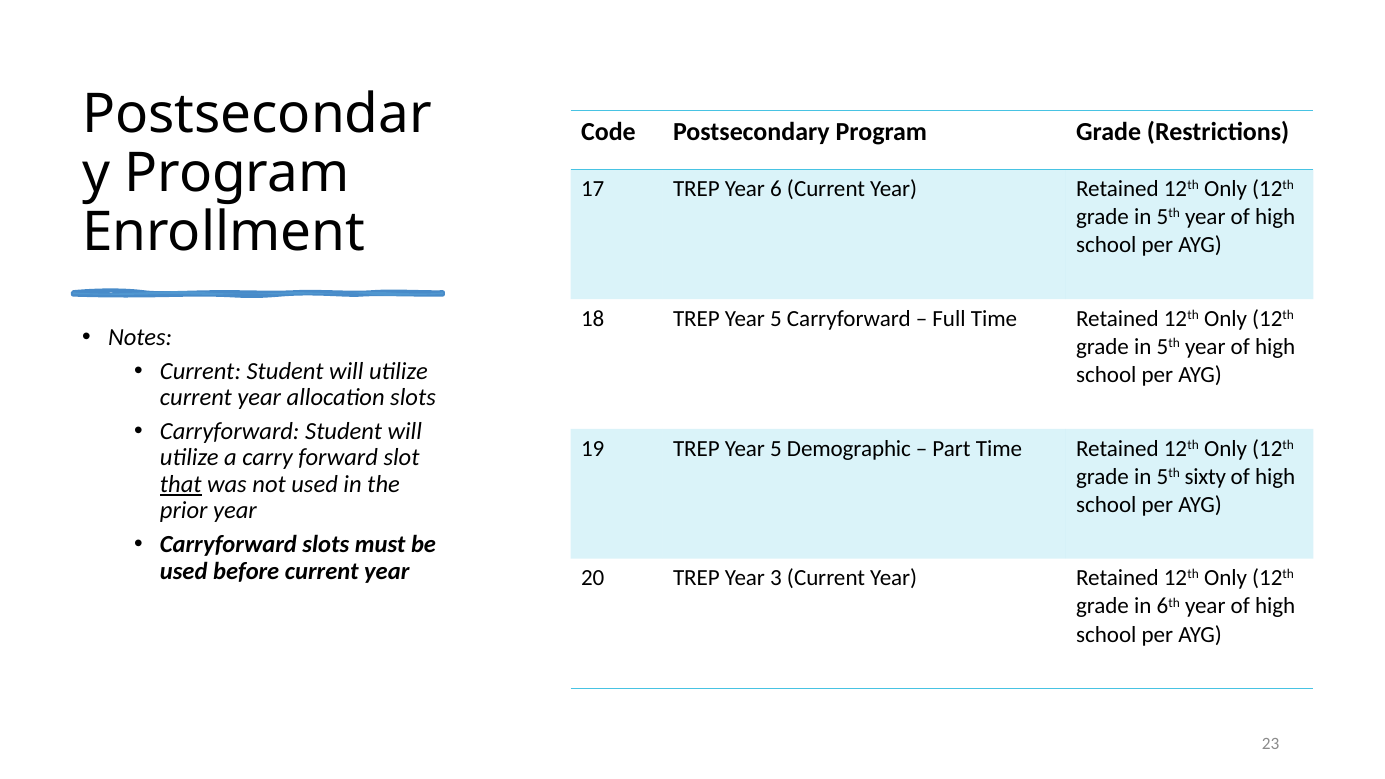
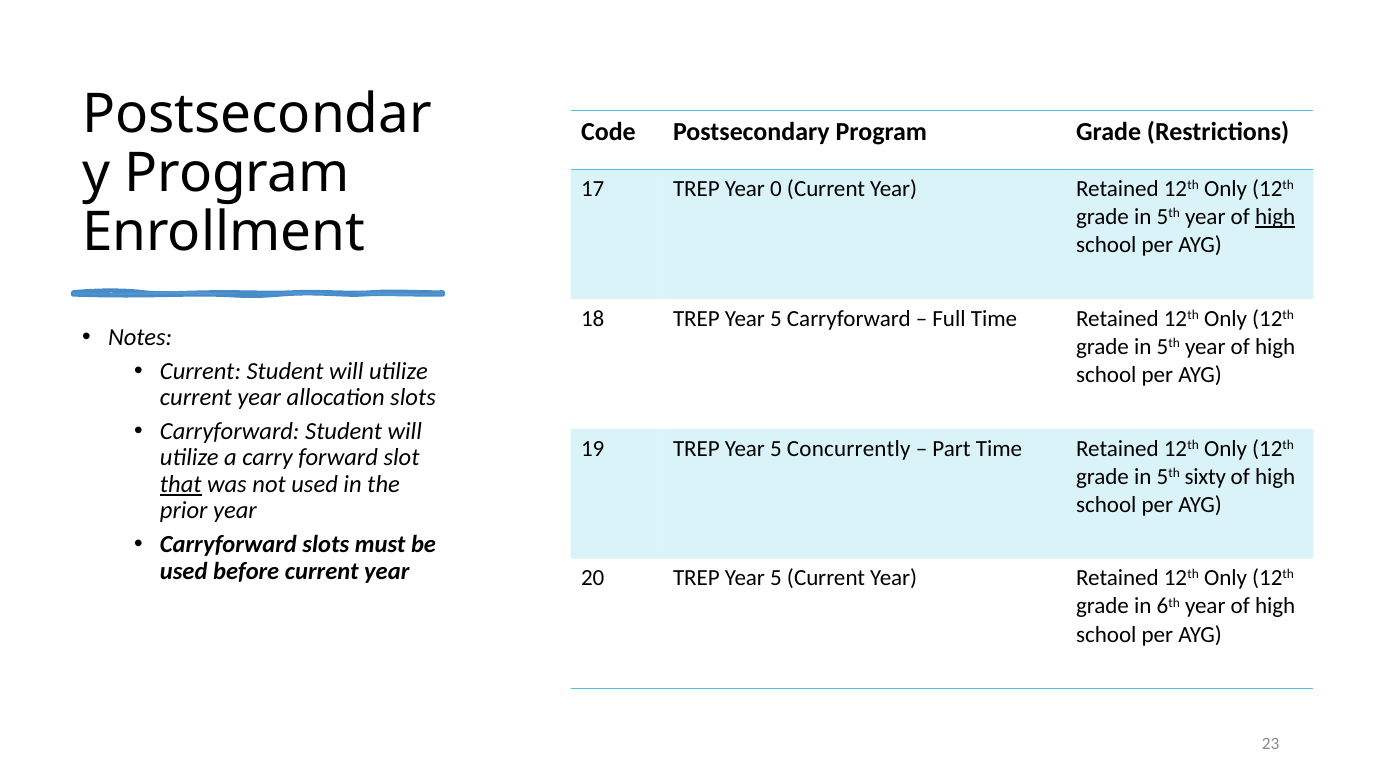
6: 6 -> 0
high at (1275, 217) underline: none -> present
Demographic: Demographic -> Concurrently
20 TREP Year 3: 3 -> 5
